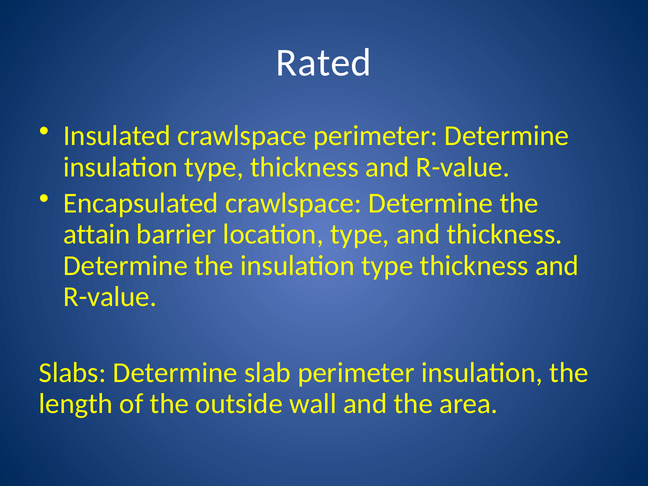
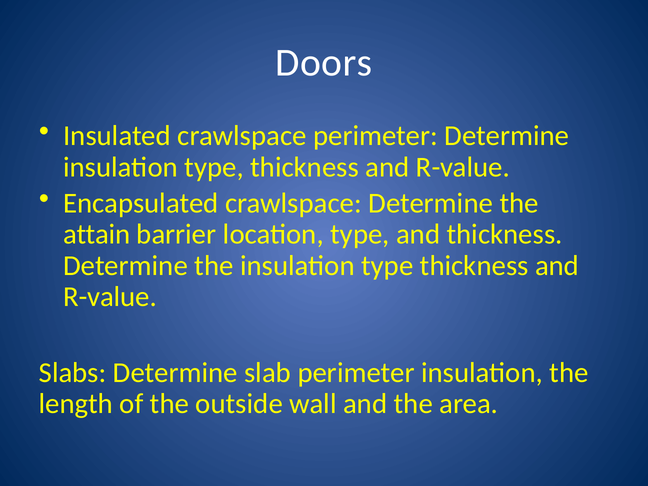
Rated: Rated -> Doors
